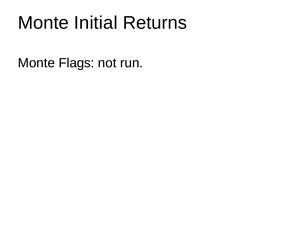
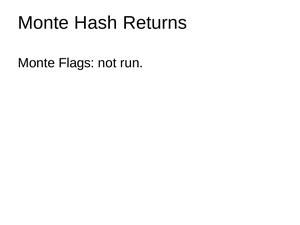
Initial: Initial -> Hash
